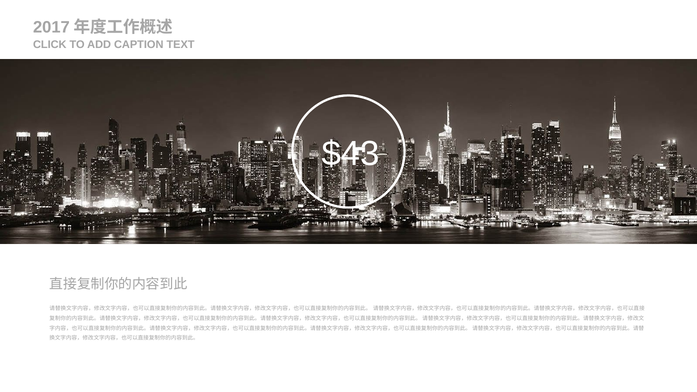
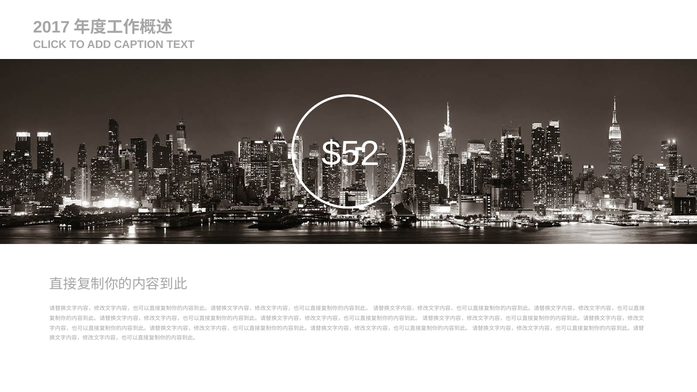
$43: $43 -> $52
